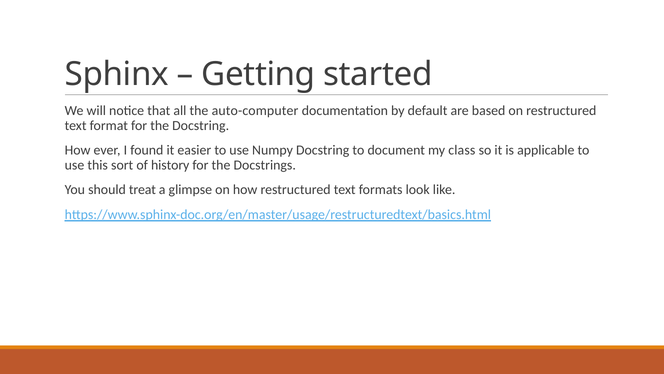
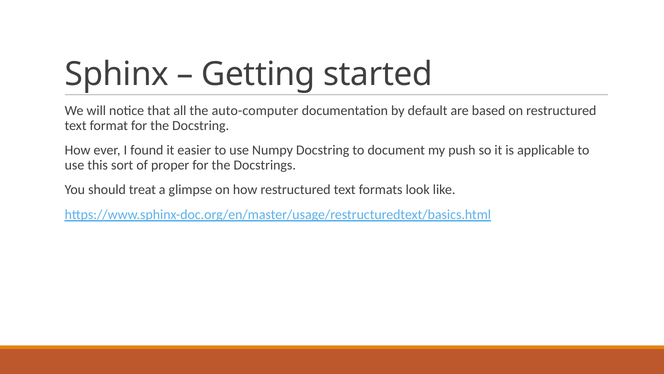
class: class -> push
history: history -> proper
